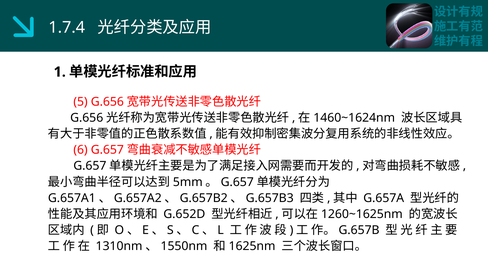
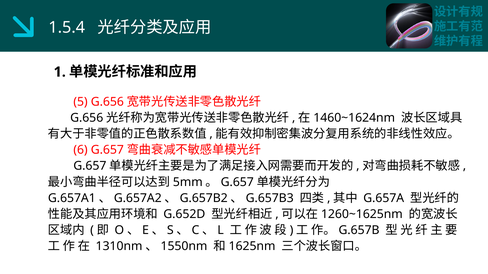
1.7.4: 1.7.4 -> 1.5.4
